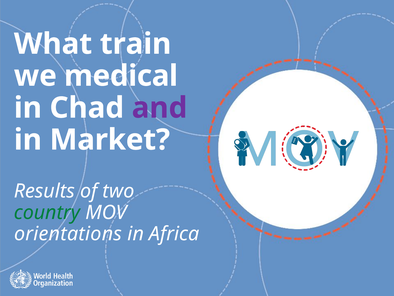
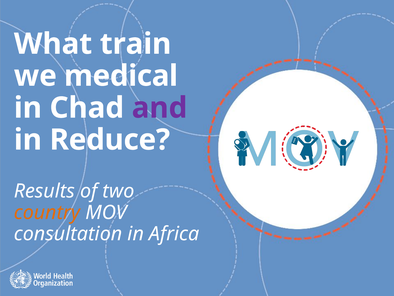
Market: Market -> Reduce
country colour: green -> orange
orientations: orientations -> consultation
